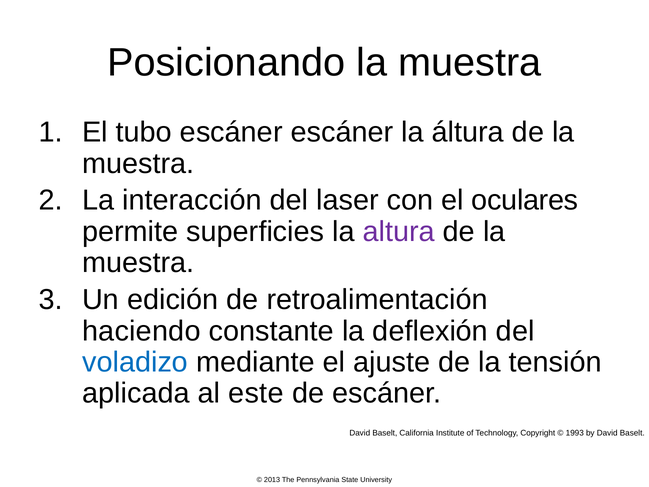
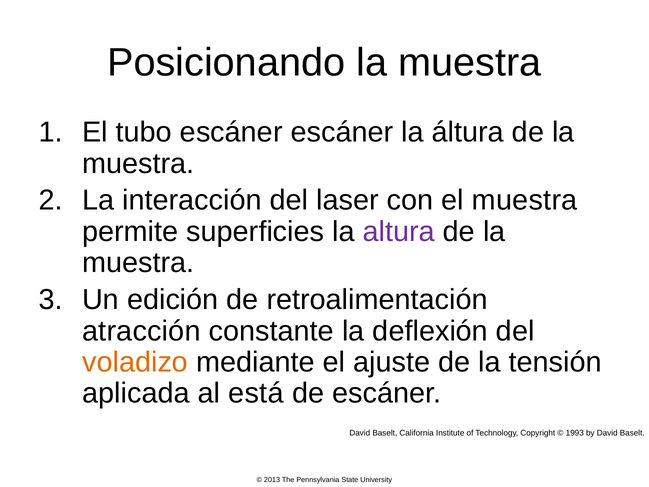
el oculares: oculares -> muestra
haciendo: haciendo -> atracción
voladizo colour: blue -> orange
este: este -> está
